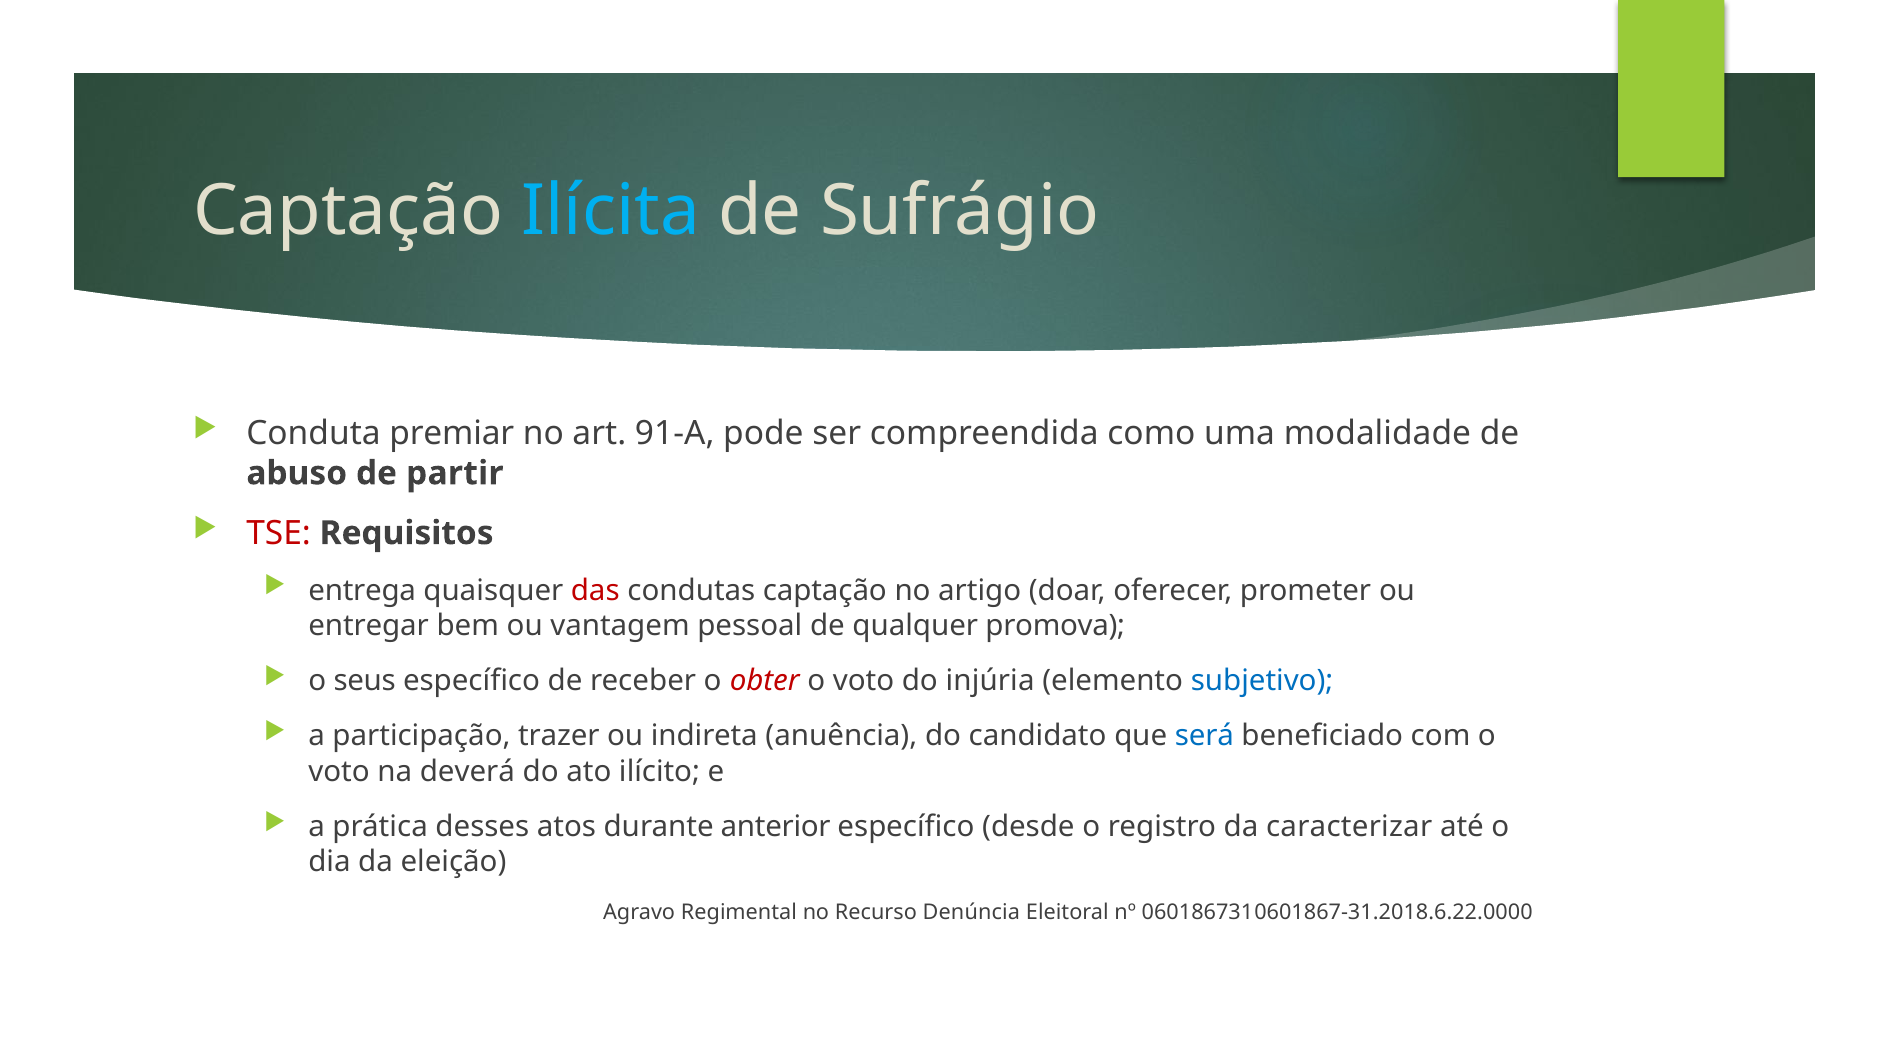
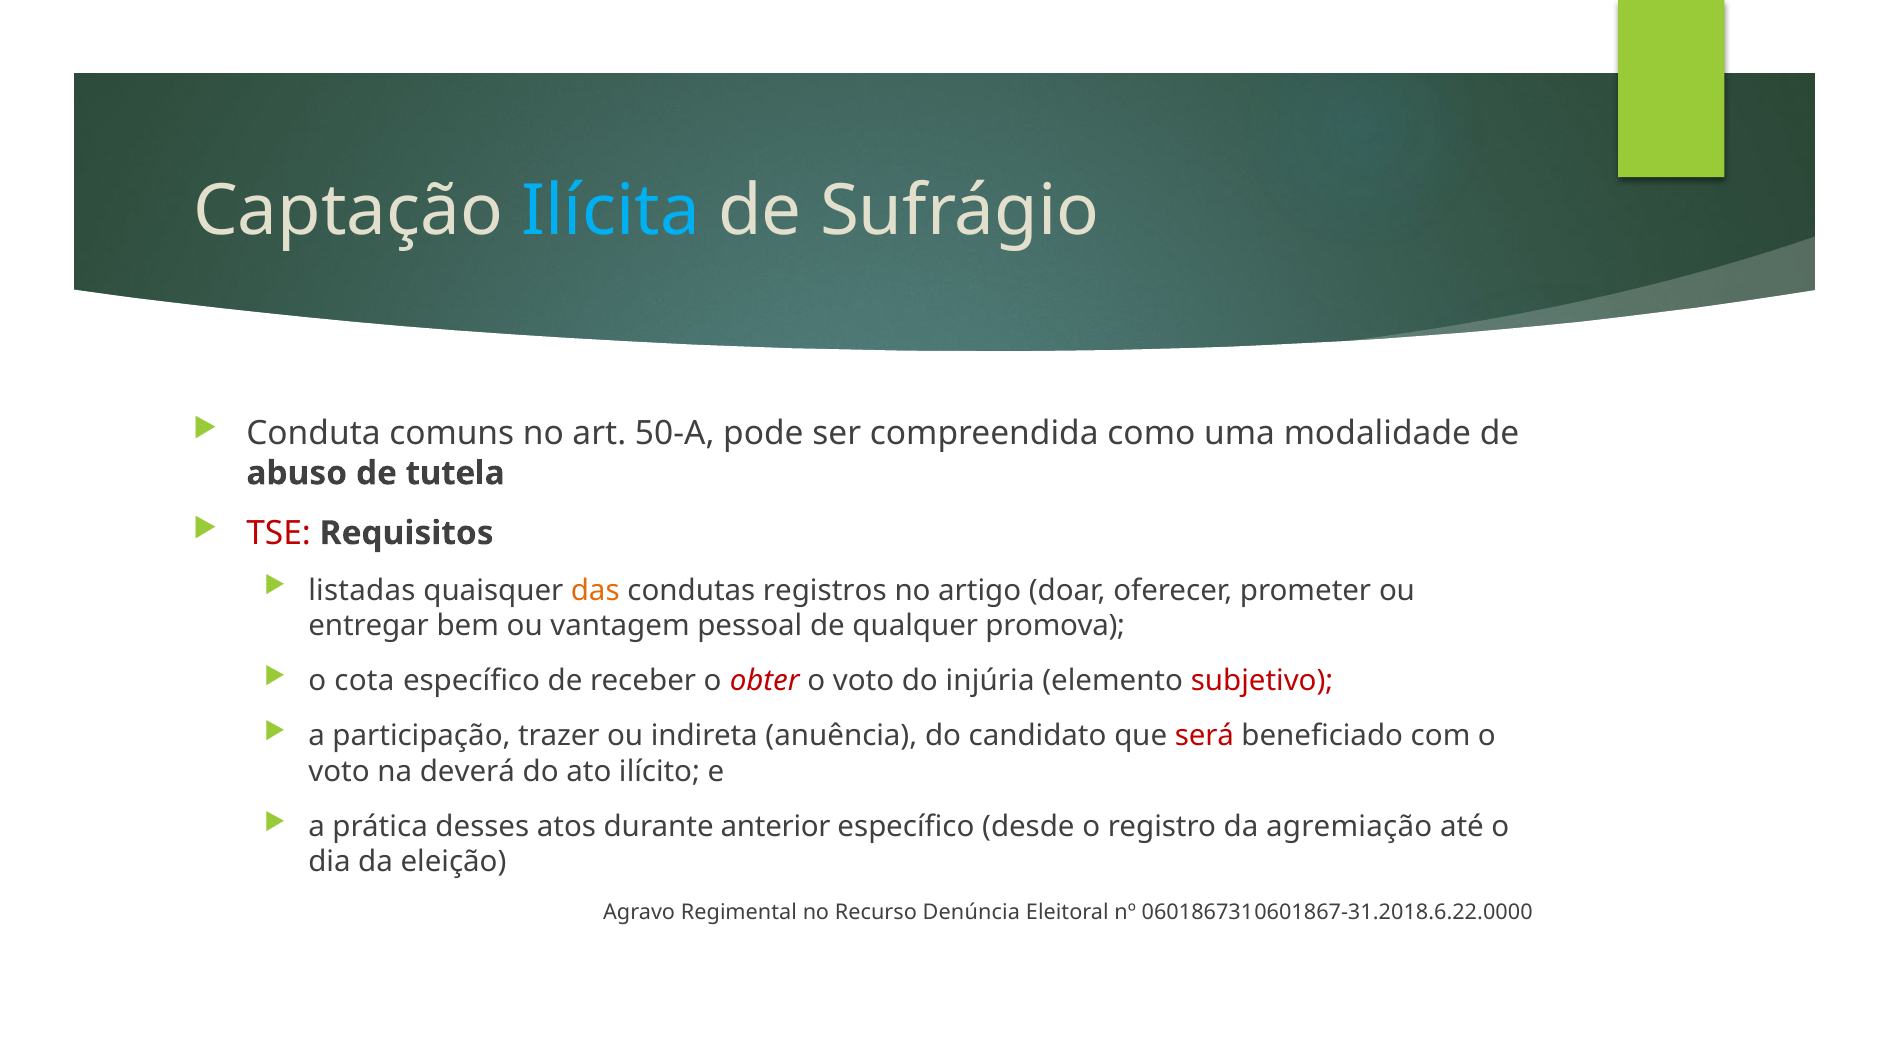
premiar: premiar -> comuns
91-A: 91-A -> 50-A
partir: partir -> tutela
entrega: entrega -> listadas
das colour: red -> orange
condutas captação: captação -> registros
seus: seus -> cota
subjetivo colour: blue -> red
será colour: blue -> red
caracterizar: caracterizar -> agremiação
